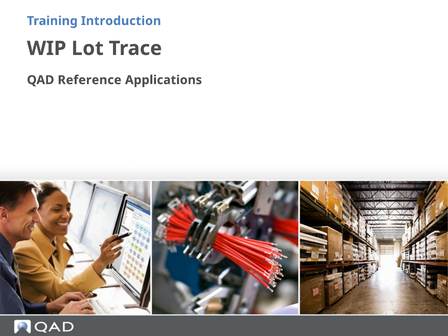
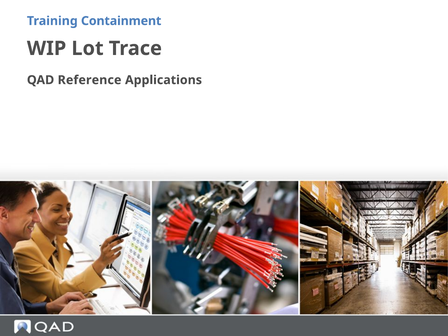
Introduction: Introduction -> Containment
